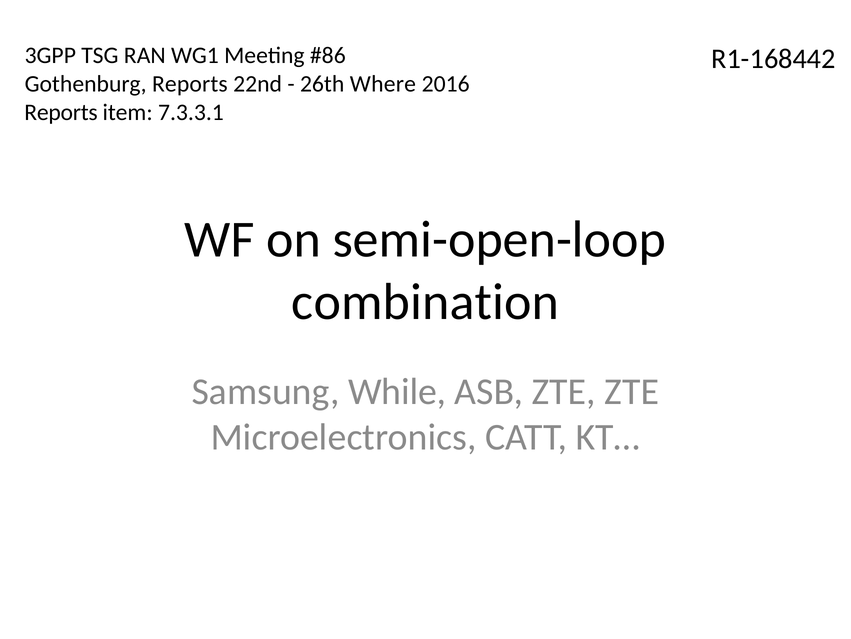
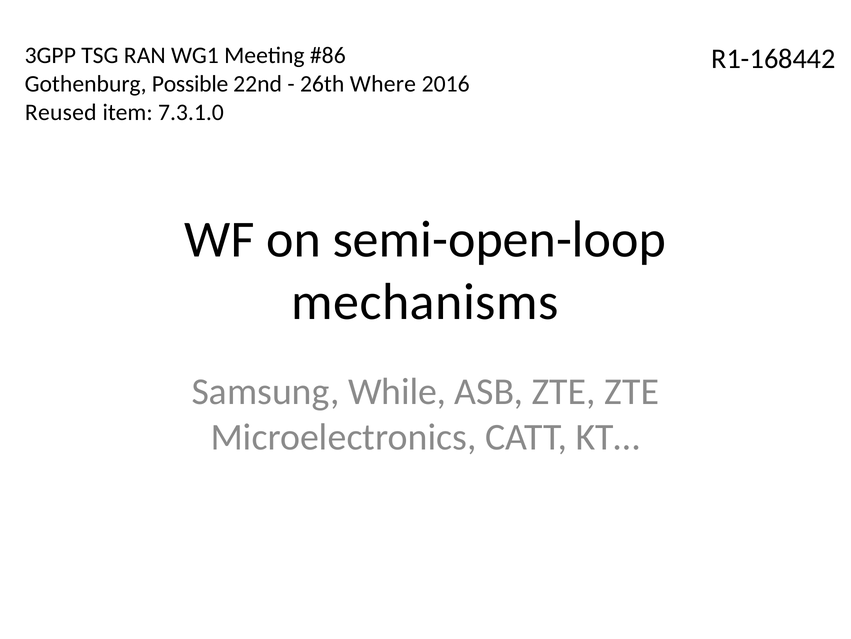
Gothenburg Reports: Reports -> Possible
Reports at (61, 112): Reports -> Reused
7.3.3.1: 7.3.3.1 -> 7.3.1.0
combination: combination -> mechanisms
